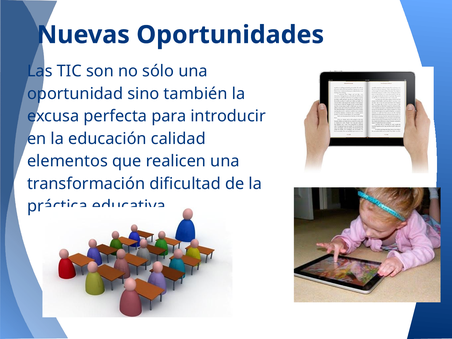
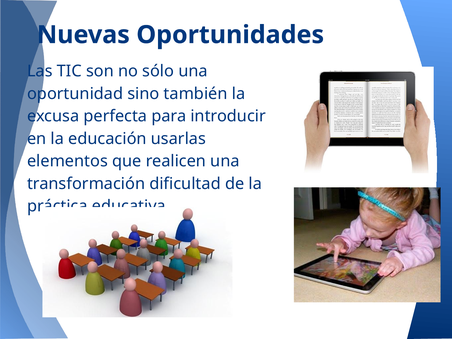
calidad: calidad -> usarlas
